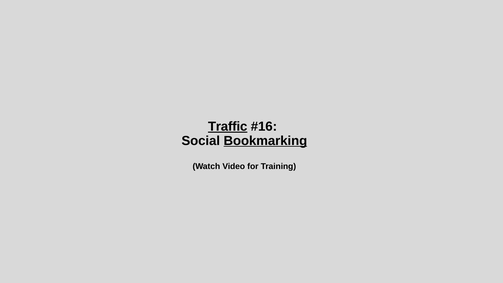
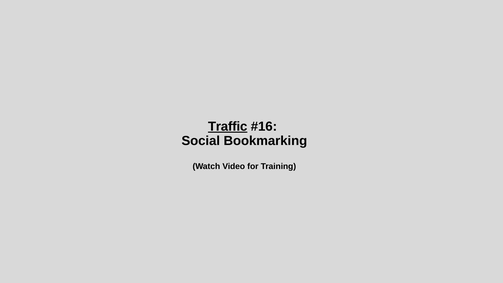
Bookmarking underline: present -> none
